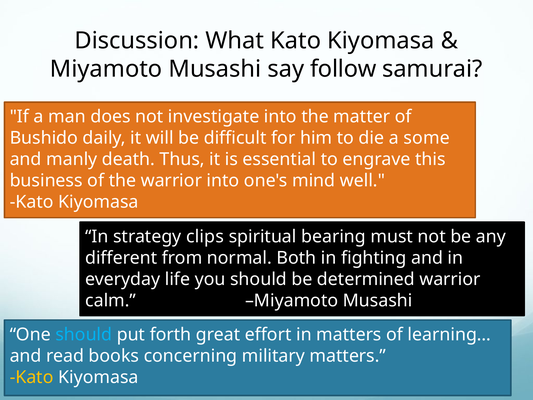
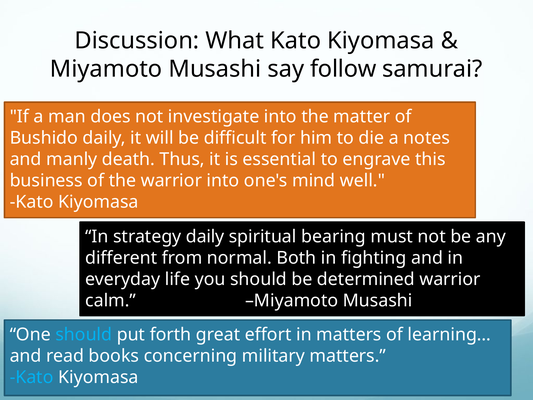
some: some -> notes
strategy clips: clips -> daily
Kato at (32, 377) colour: yellow -> light blue
